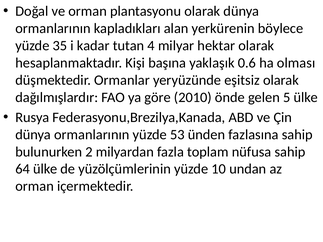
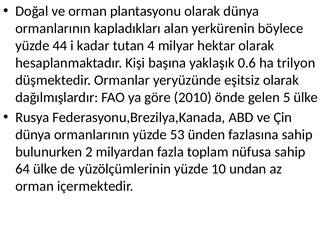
35: 35 -> 44
olması: olması -> trilyon
